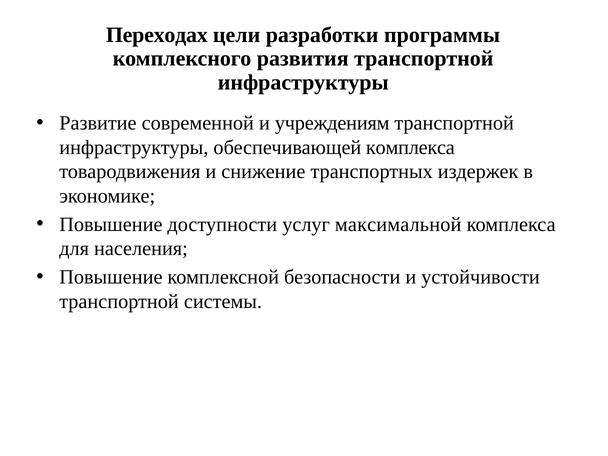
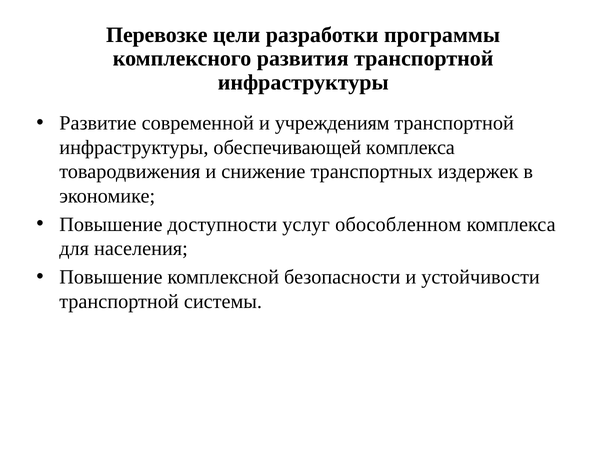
Переходах: Переходах -> Перевозке
максимальной: максимальной -> обособленном
